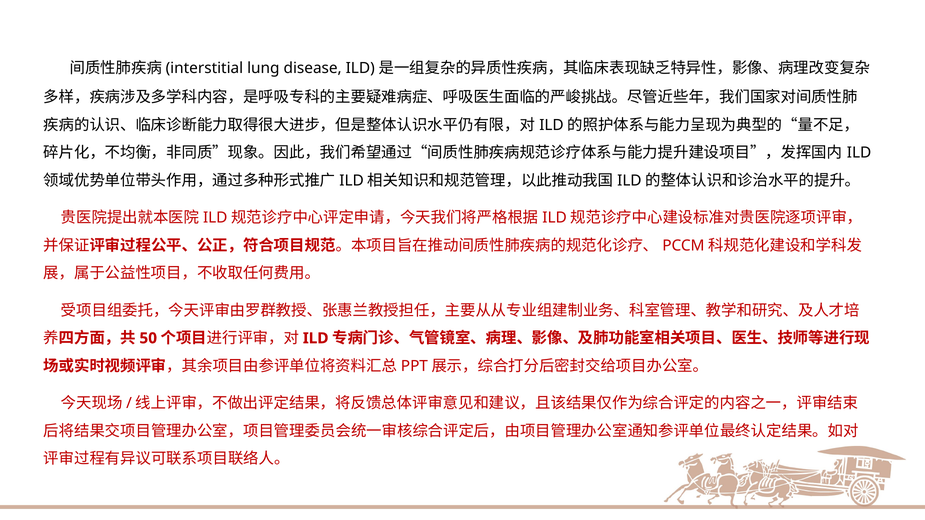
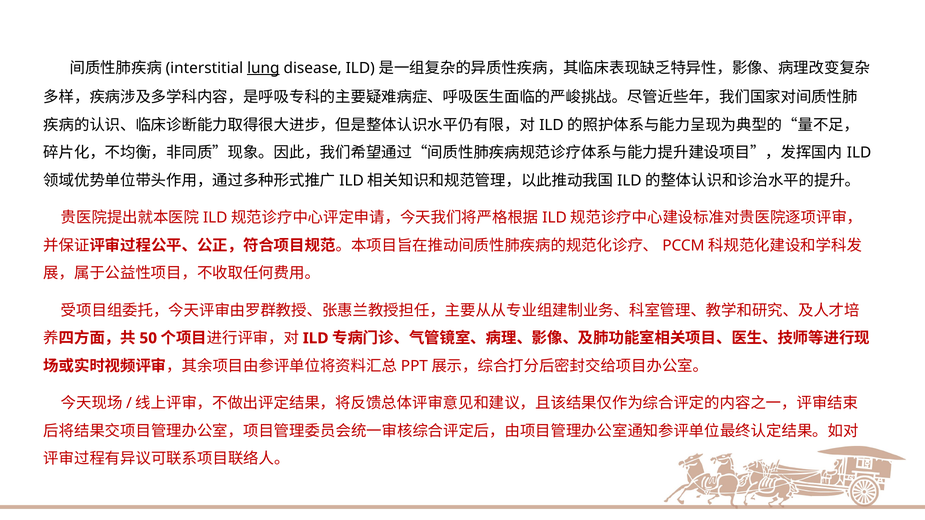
lung underline: none -> present
